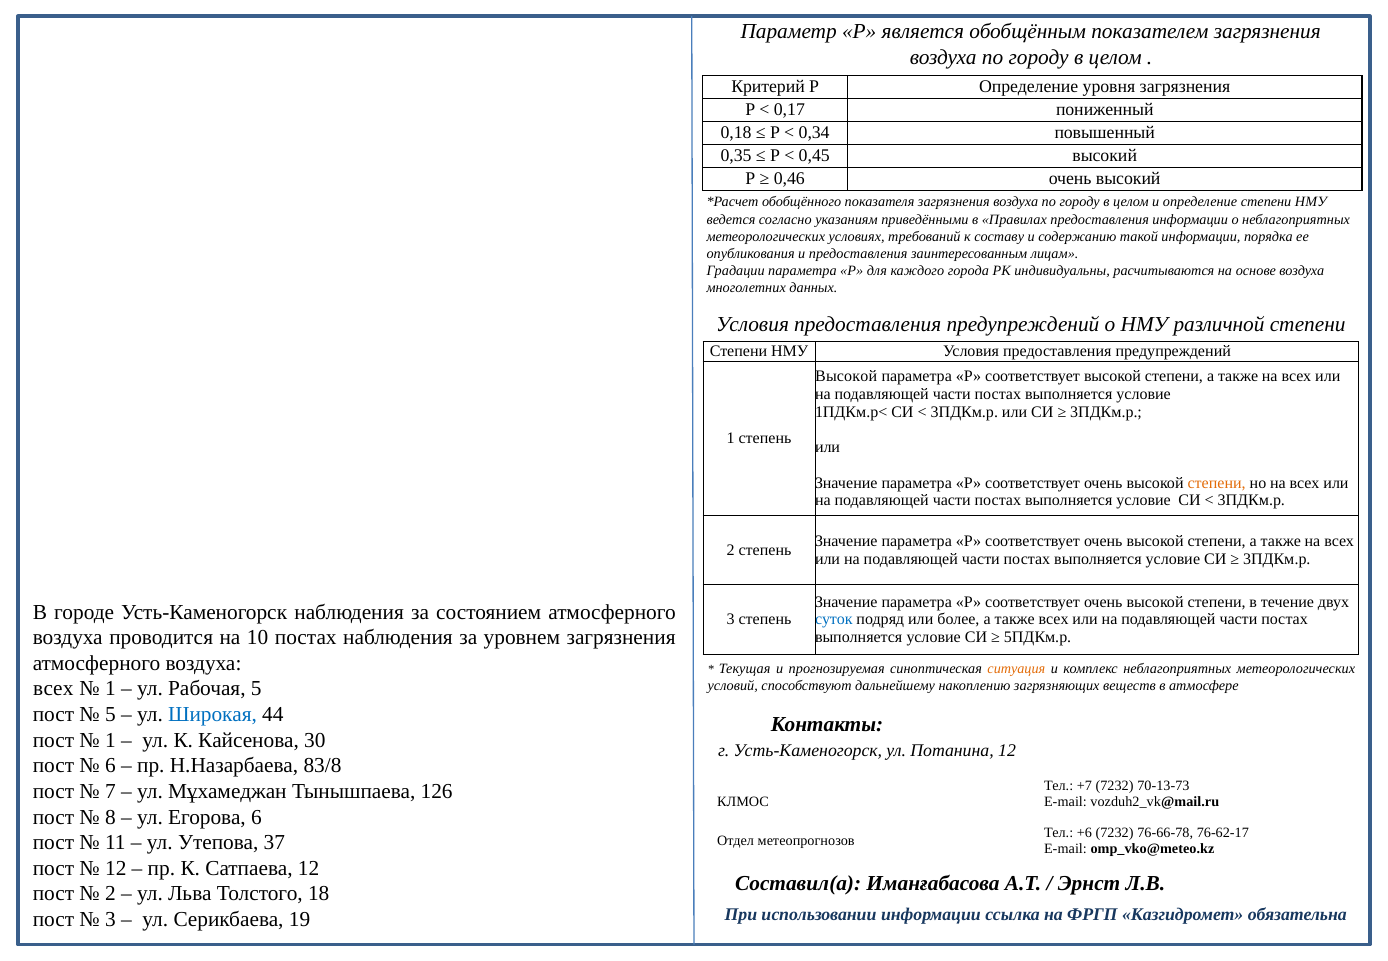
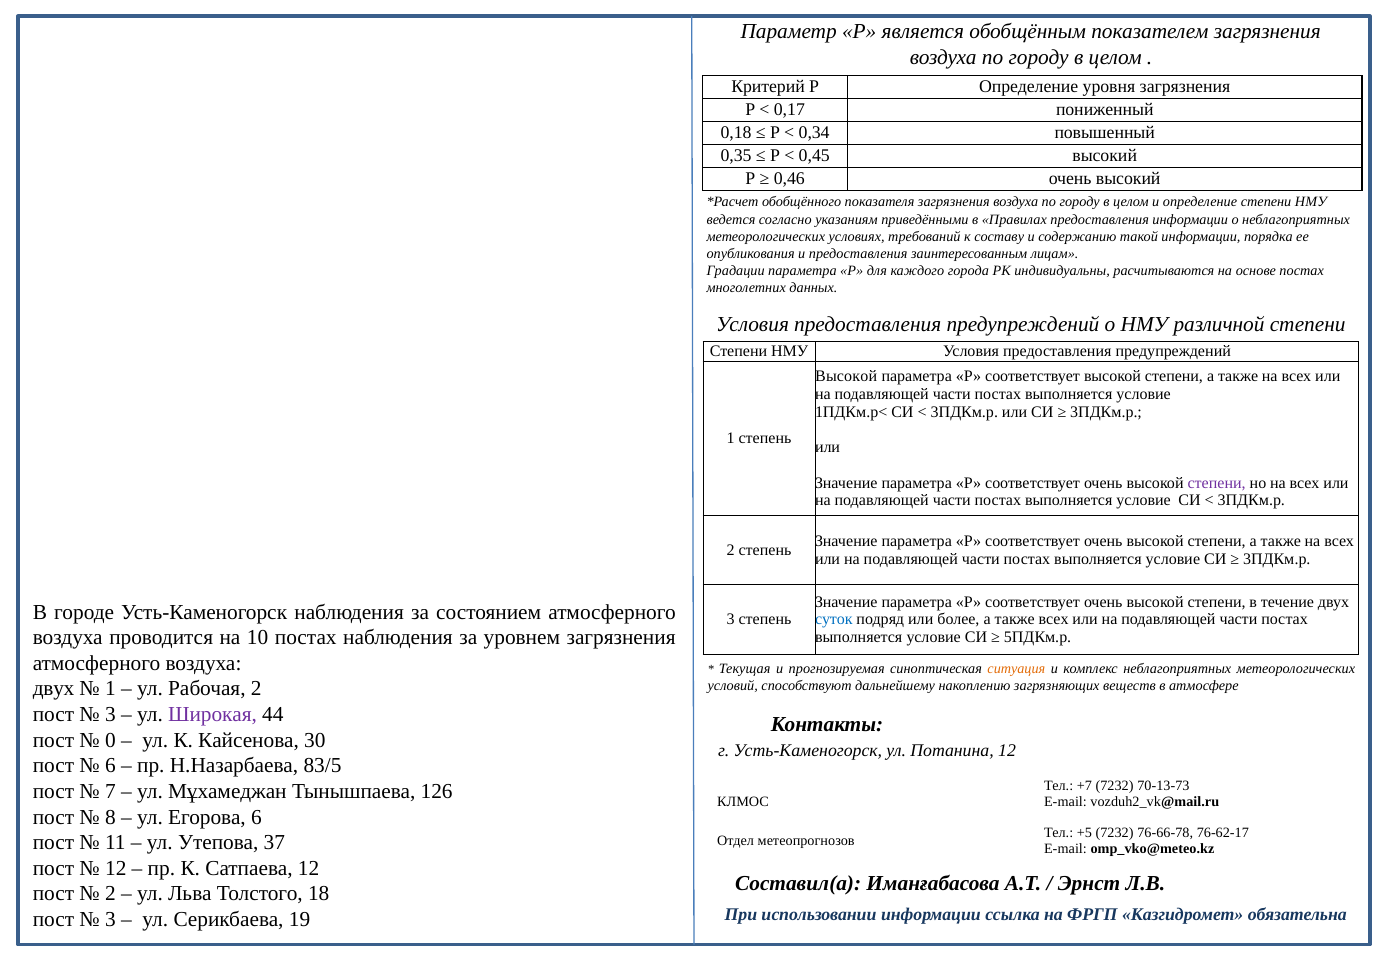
основе воздуха: воздуха -> постах
степени at (1217, 483) colour: orange -> purple
всех at (53, 689): всех -> двух
Рабочая 5: 5 -> 2
5 at (110, 714): 5 -> 3
Широкая colour: blue -> purple
1 at (110, 740): 1 -> 0
83/8: 83/8 -> 83/5
+6: +6 -> +5
